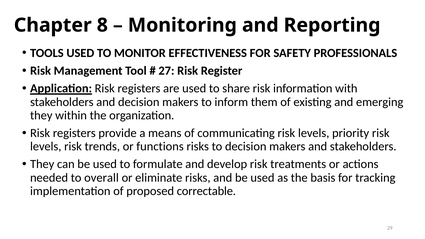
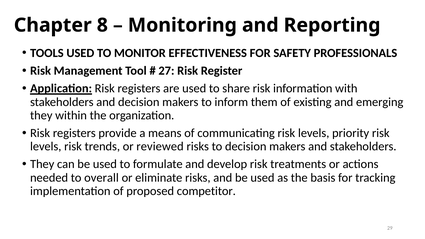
functions: functions -> reviewed
correctable: correctable -> competitor
